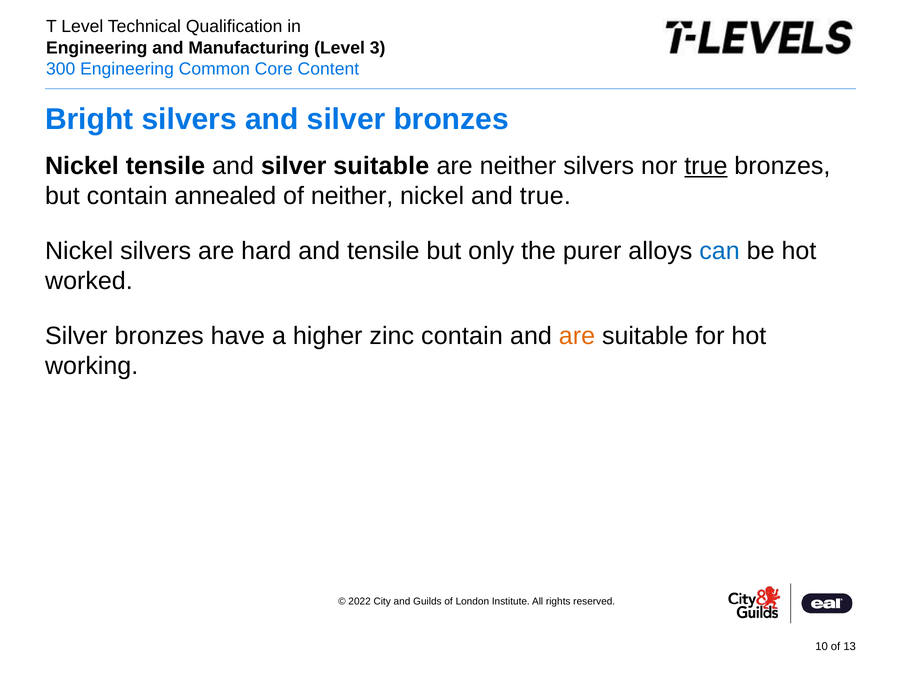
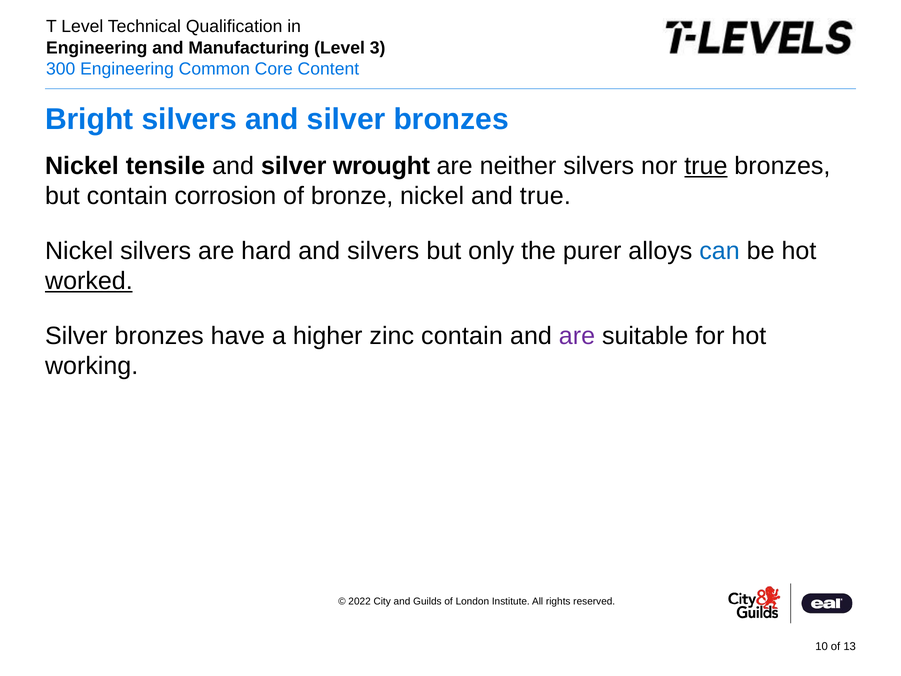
silver suitable: suitable -> wrought
annealed: annealed -> corrosion
of neither: neither -> bronze
and tensile: tensile -> silvers
worked underline: none -> present
are at (577, 336) colour: orange -> purple
